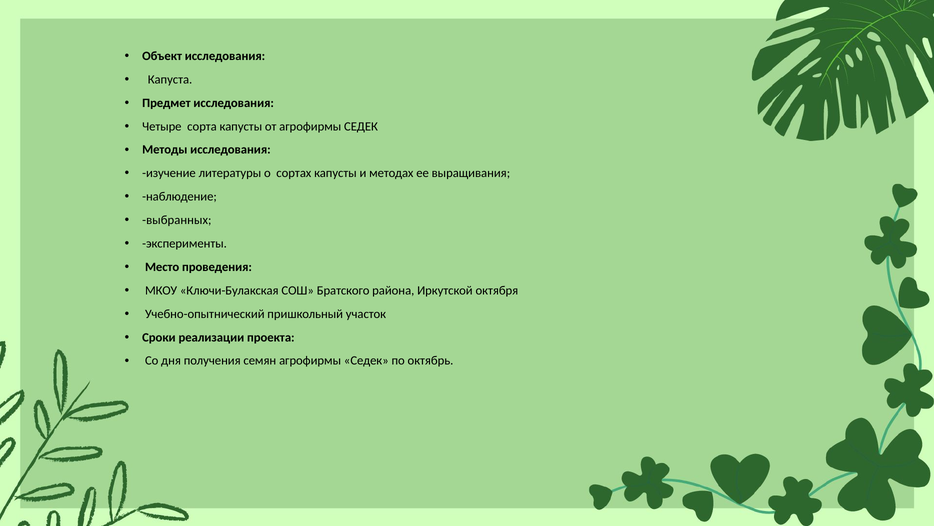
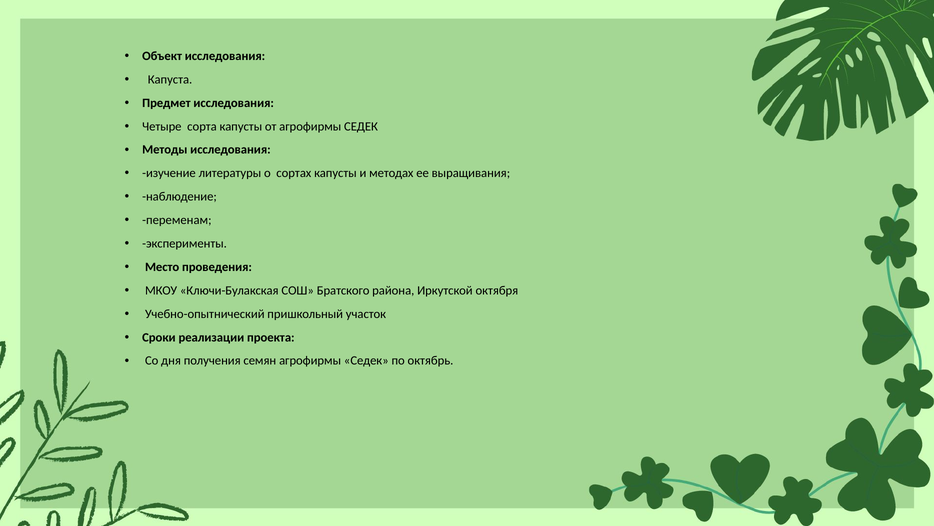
выбранных: выбранных -> переменам
